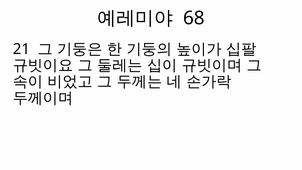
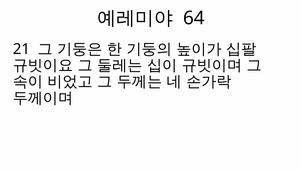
68: 68 -> 64
